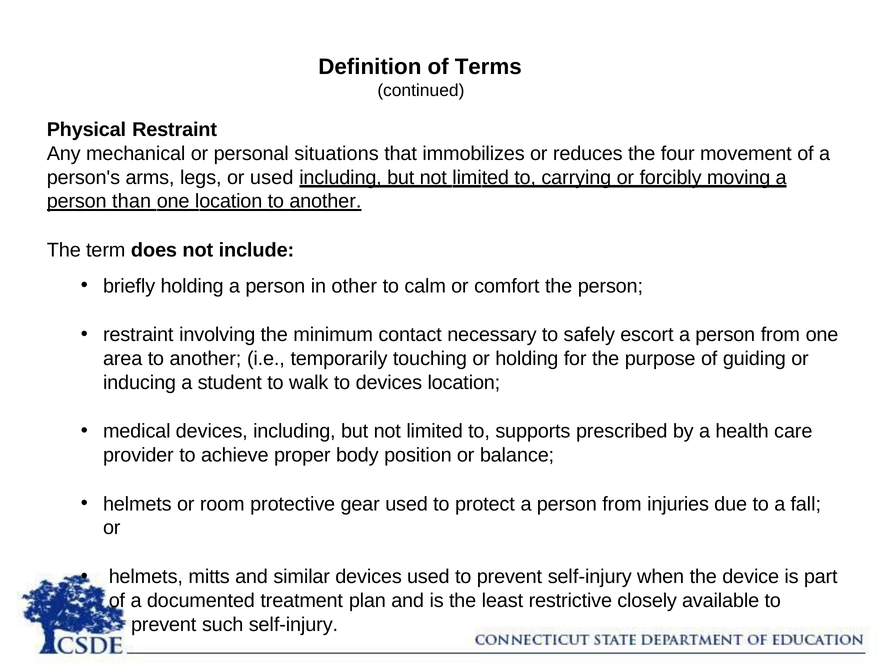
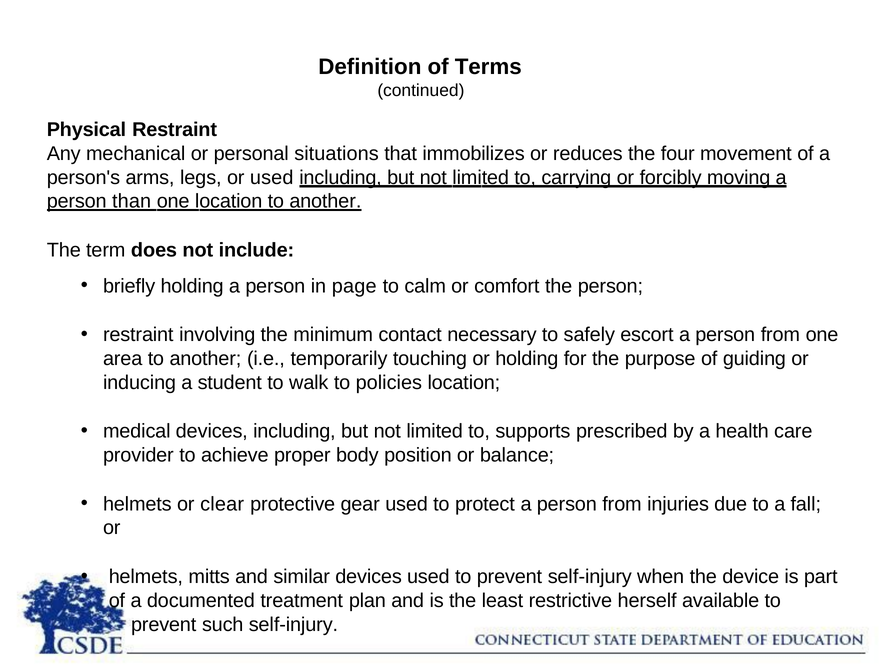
other: other -> page
to devices: devices -> policies
room: room -> clear
closely: closely -> herself
